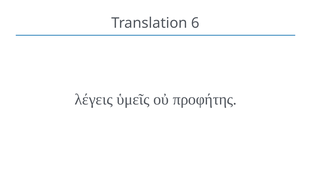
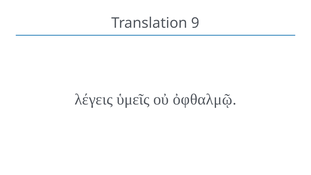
6: 6 -> 9
προφήτης: προφήτης -> ὀφθαλμῷ
